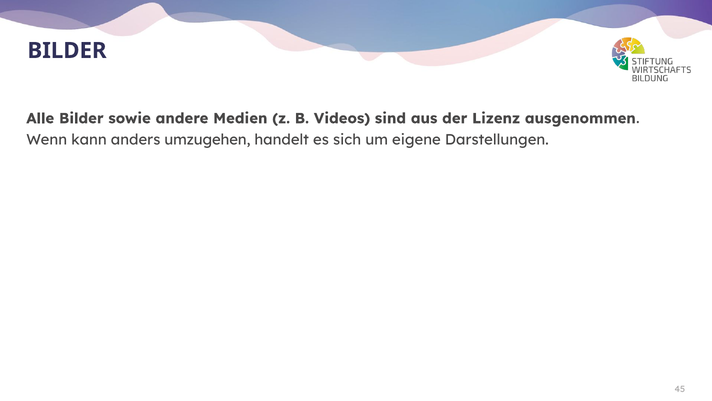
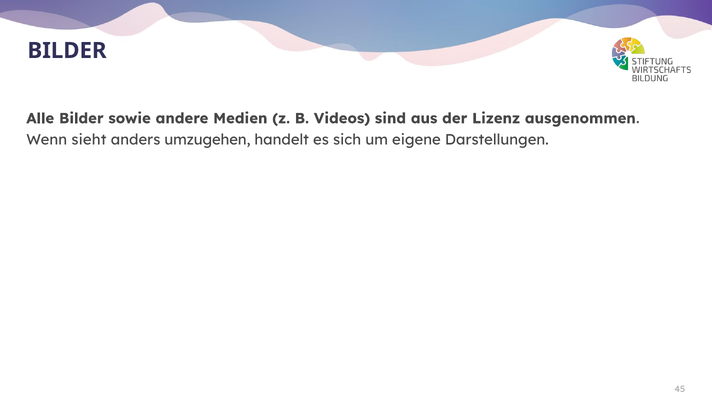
kann: kann -> sieht
